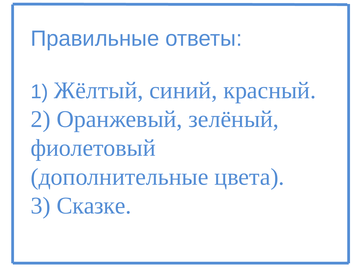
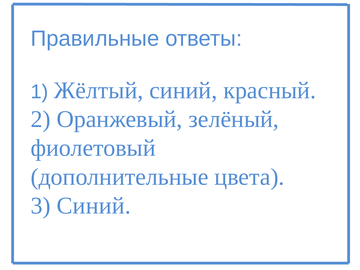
3 Сказке: Сказке -> Синий
